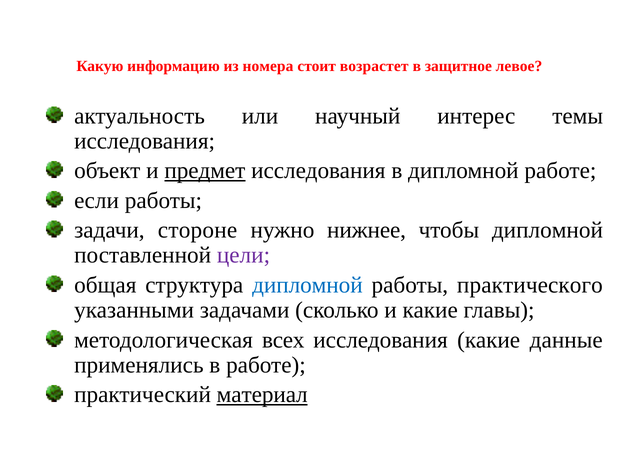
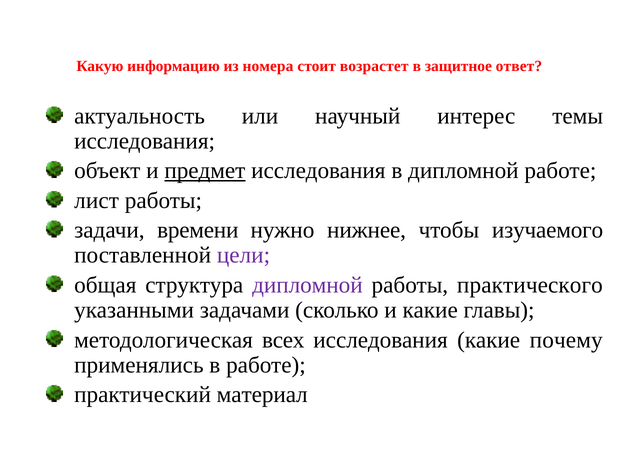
левое: левое -> ответ
если: если -> лист
стороне: стороне -> времени
чтобы дипломной: дипломной -> изучаемого
дипломной at (307, 285) colour: blue -> purple
данные: данные -> почему
материал underline: present -> none
